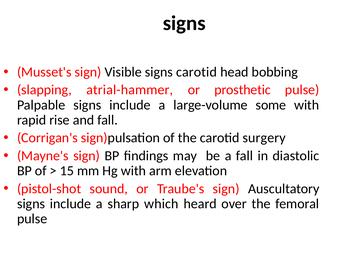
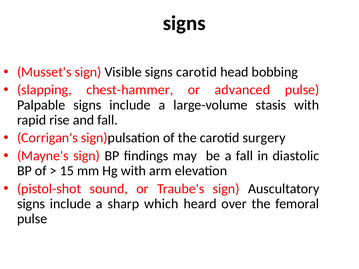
atrial-hammer: atrial-hammer -> chest-hammer
prosthetic: prosthetic -> advanced
some: some -> stasis
